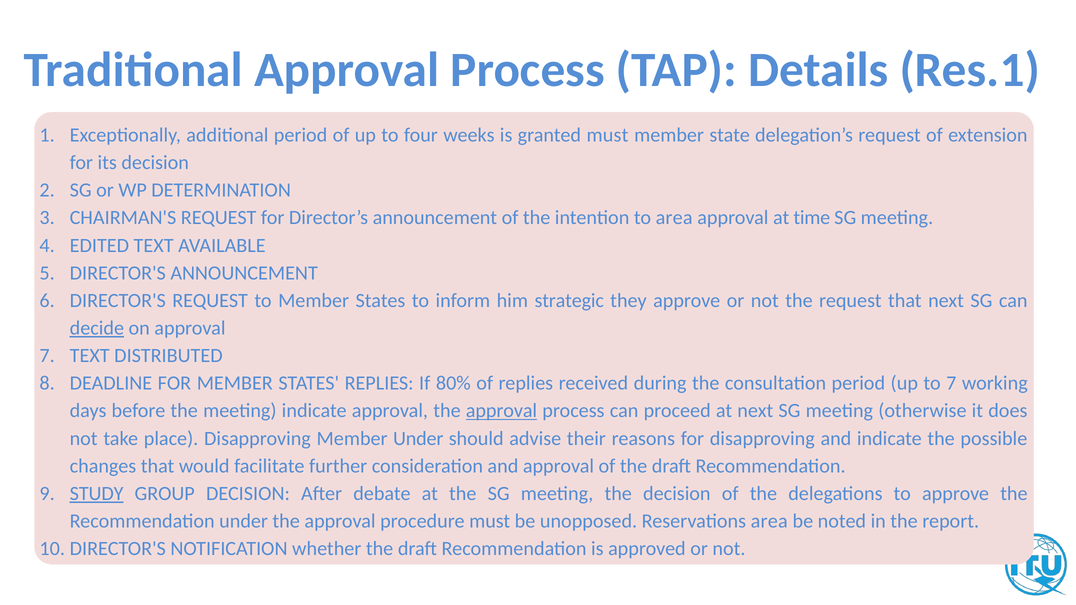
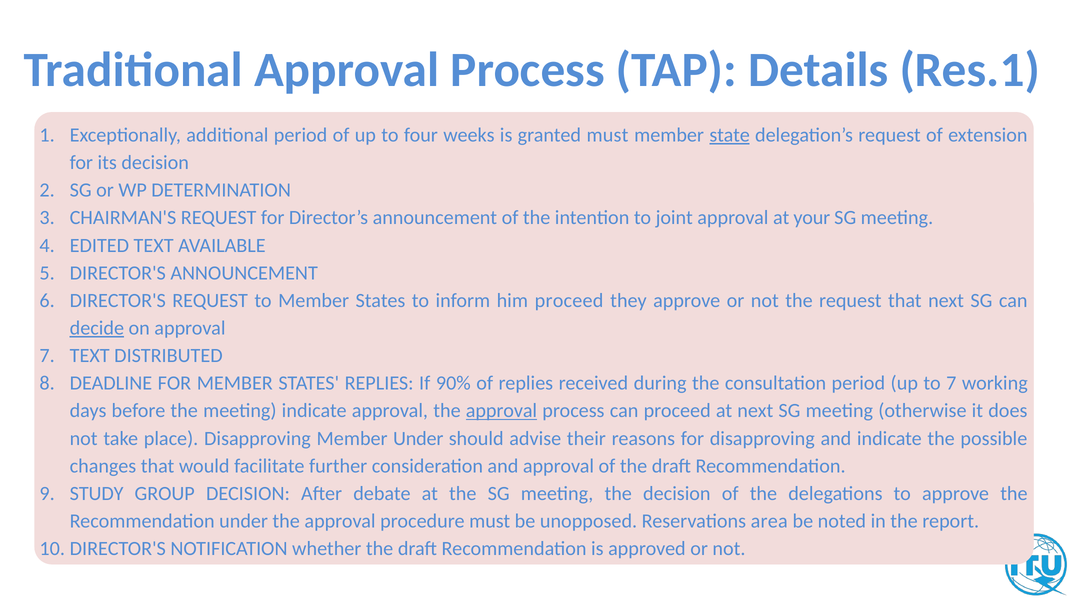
state underline: none -> present
to area: area -> joint
time: time -> your
him strategic: strategic -> proceed
80%: 80% -> 90%
STUDY underline: present -> none
